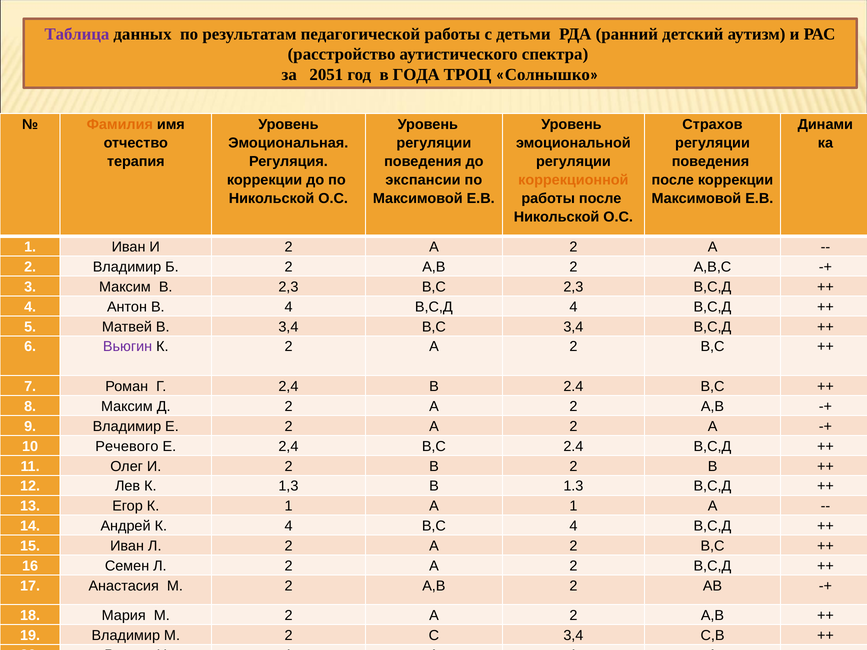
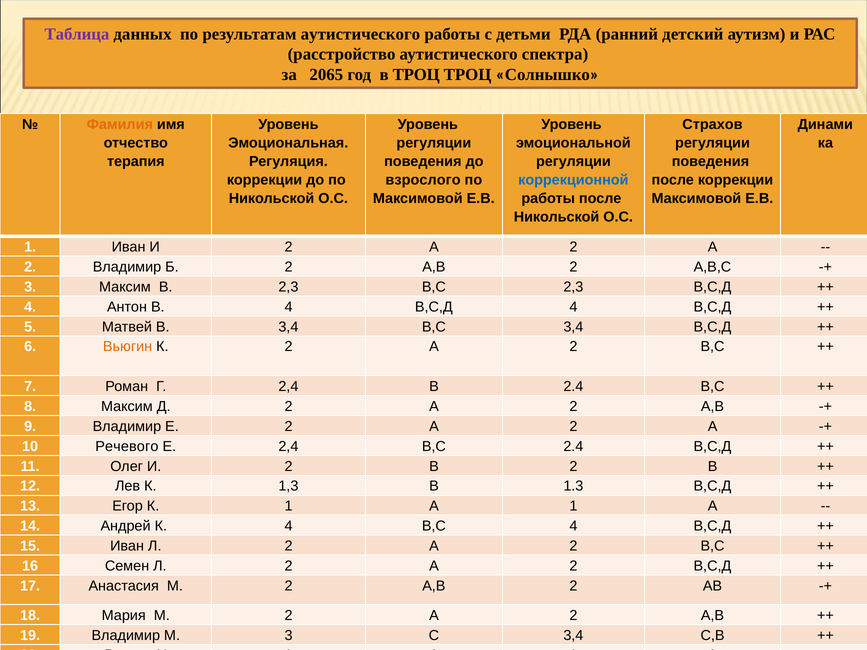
результатам педагогической: педагогической -> аутистического
2051: 2051 -> 2065
в ГОДА: ГОДА -> ТРОЦ
экспансии: экспансии -> взрослого
коррекционной colour: orange -> blue
Вьюгин colour: purple -> orange
Владимир М 2: 2 -> 3
